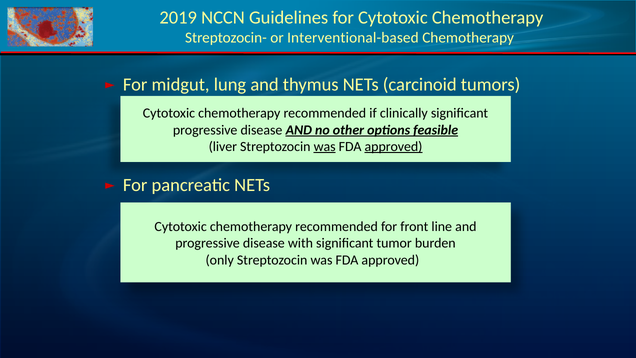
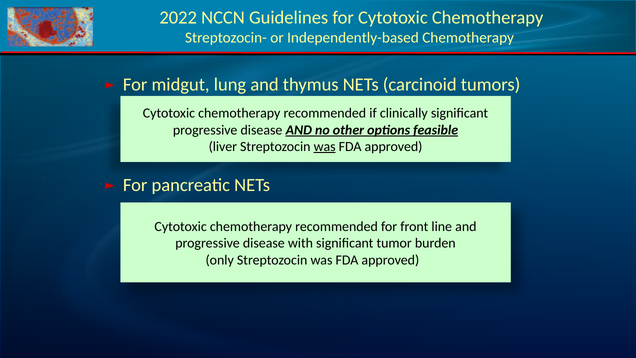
2019: 2019 -> 2022
Interventional-based: Interventional-based -> Independently-based
approved at (394, 147) underline: present -> none
